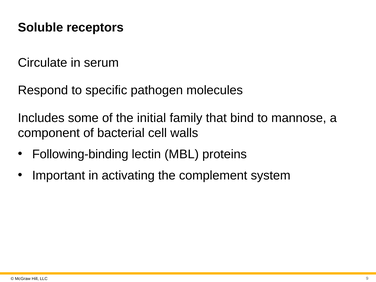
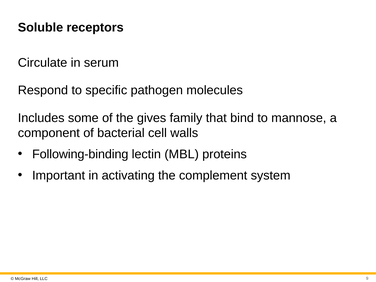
initial: initial -> gives
